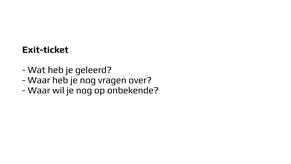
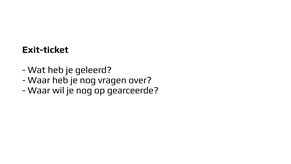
onbekende: onbekende -> gearceerde
